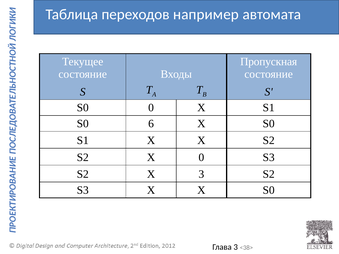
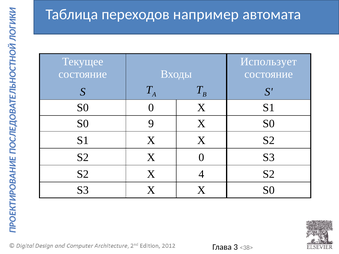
Пропускная: Пропускная -> Использует
6: 6 -> 9
X 3: 3 -> 4
